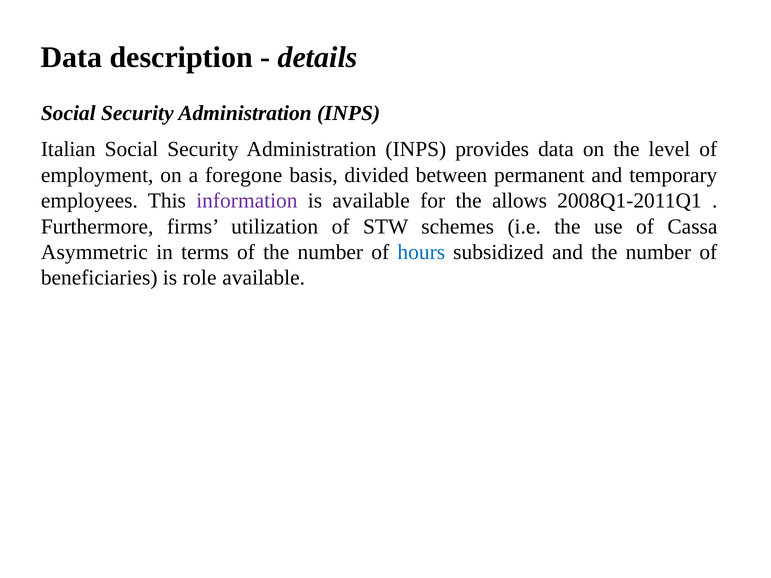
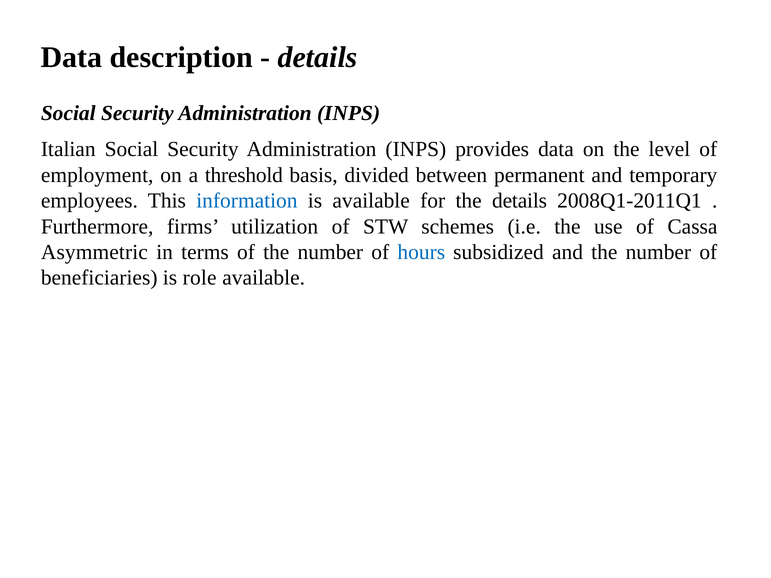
foregone: foregone -> threshold
information colour: purple -> blue
the allows: allows -> details
